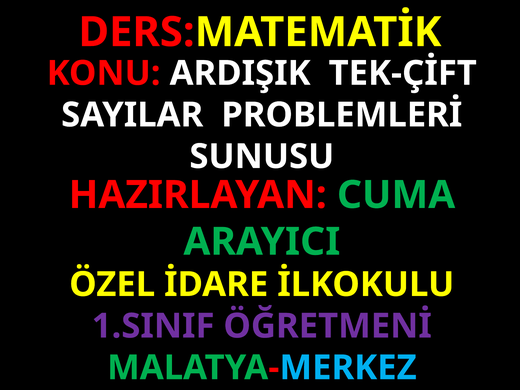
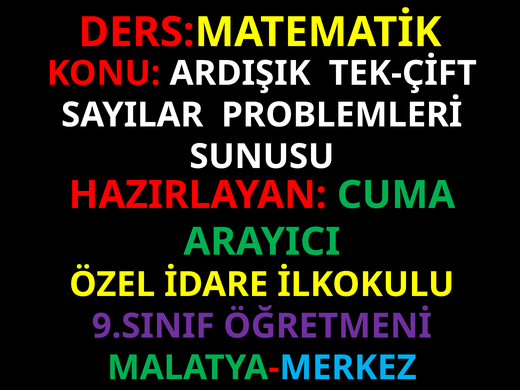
1.SINIF: 1.SINIF -> 9.SINIF
